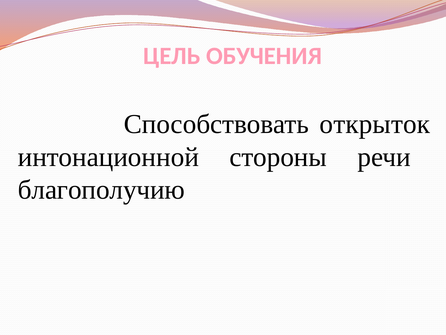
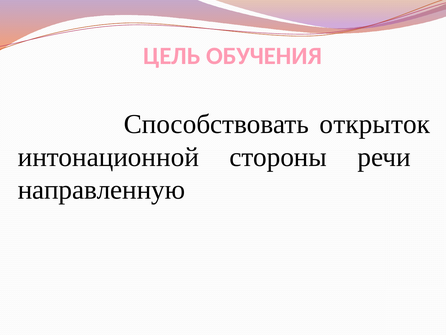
благополучию: благополучию -> направленную
